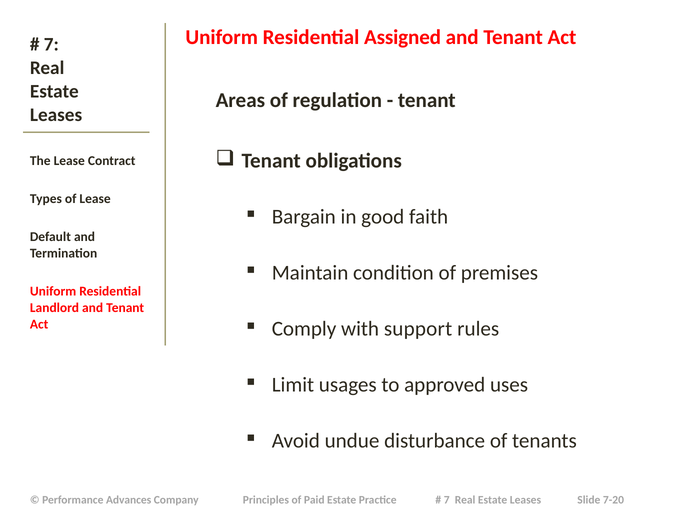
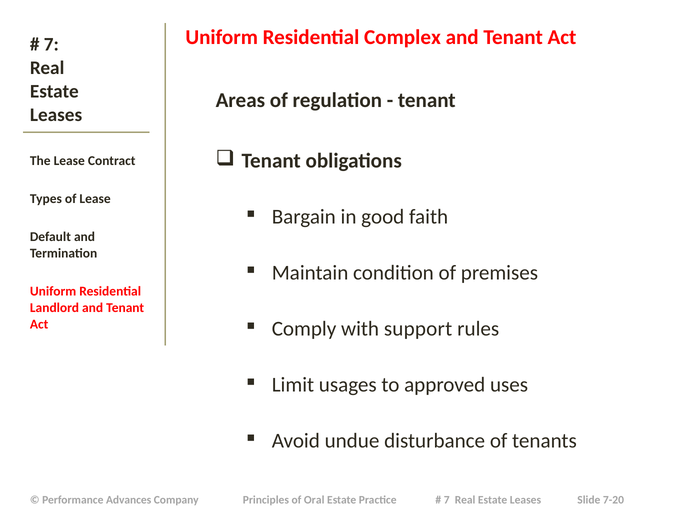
Assigned: Assigned -> Complex
Paid: Paid -> Oral
